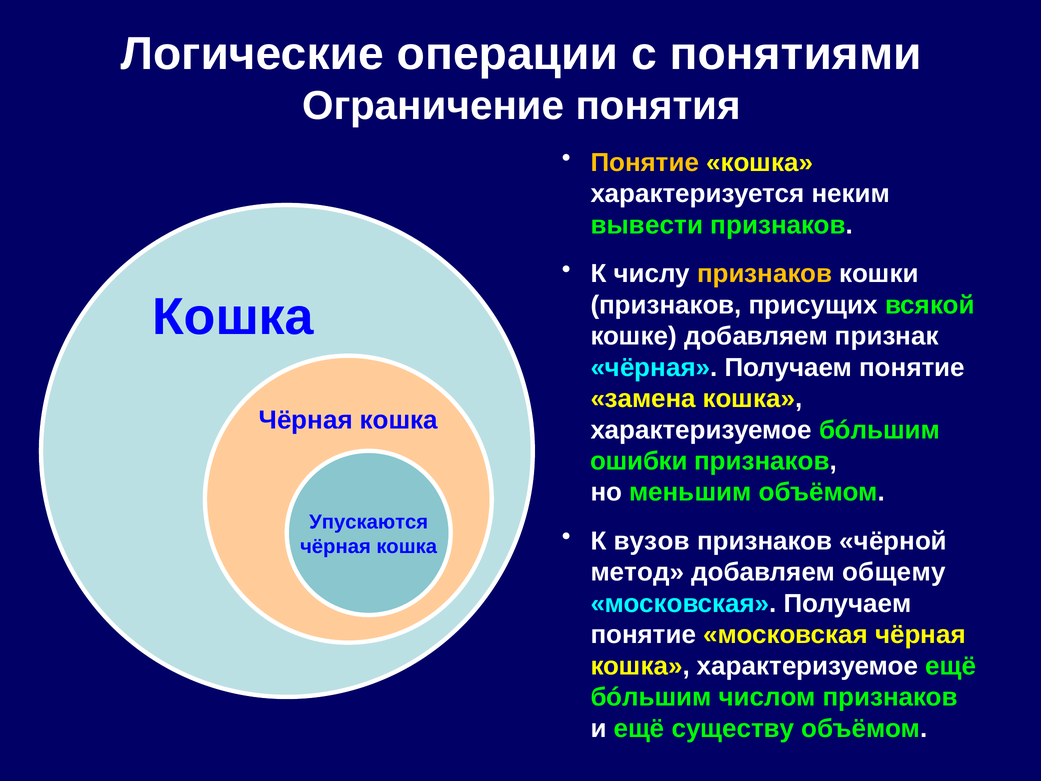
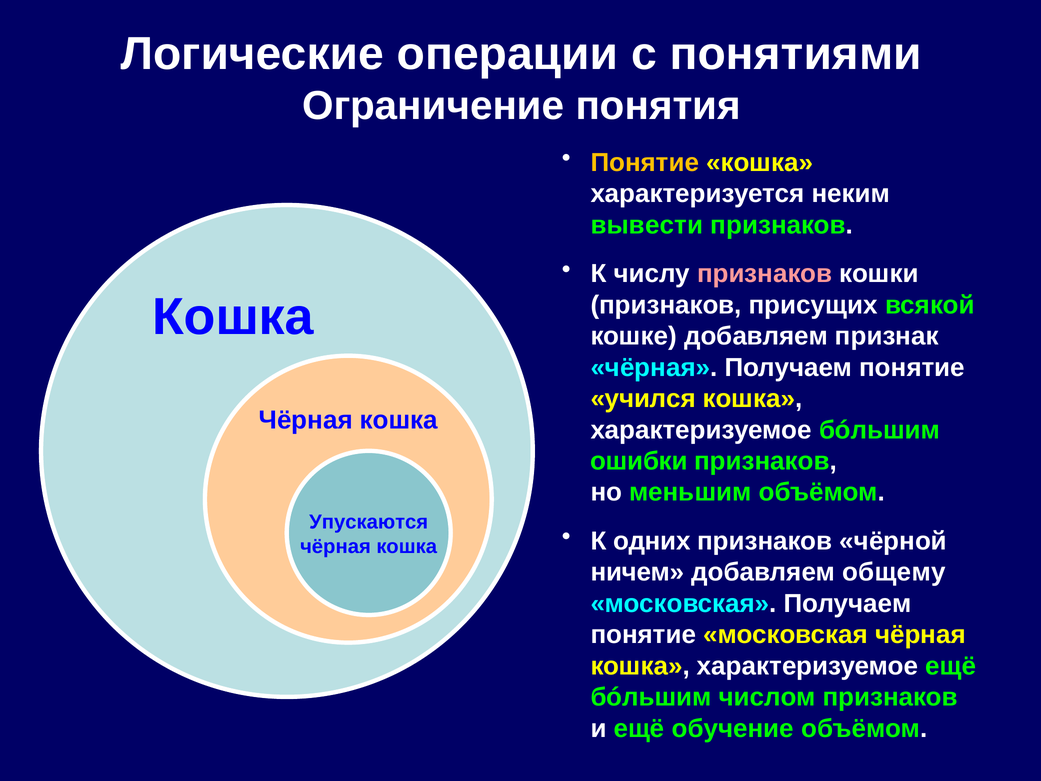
признаков at (765, 274) colour: yellow -> pink
замена: замена -> учился
вузов: вузов -> одних
метод: метод -> ничем
существу: существу -> обучение
